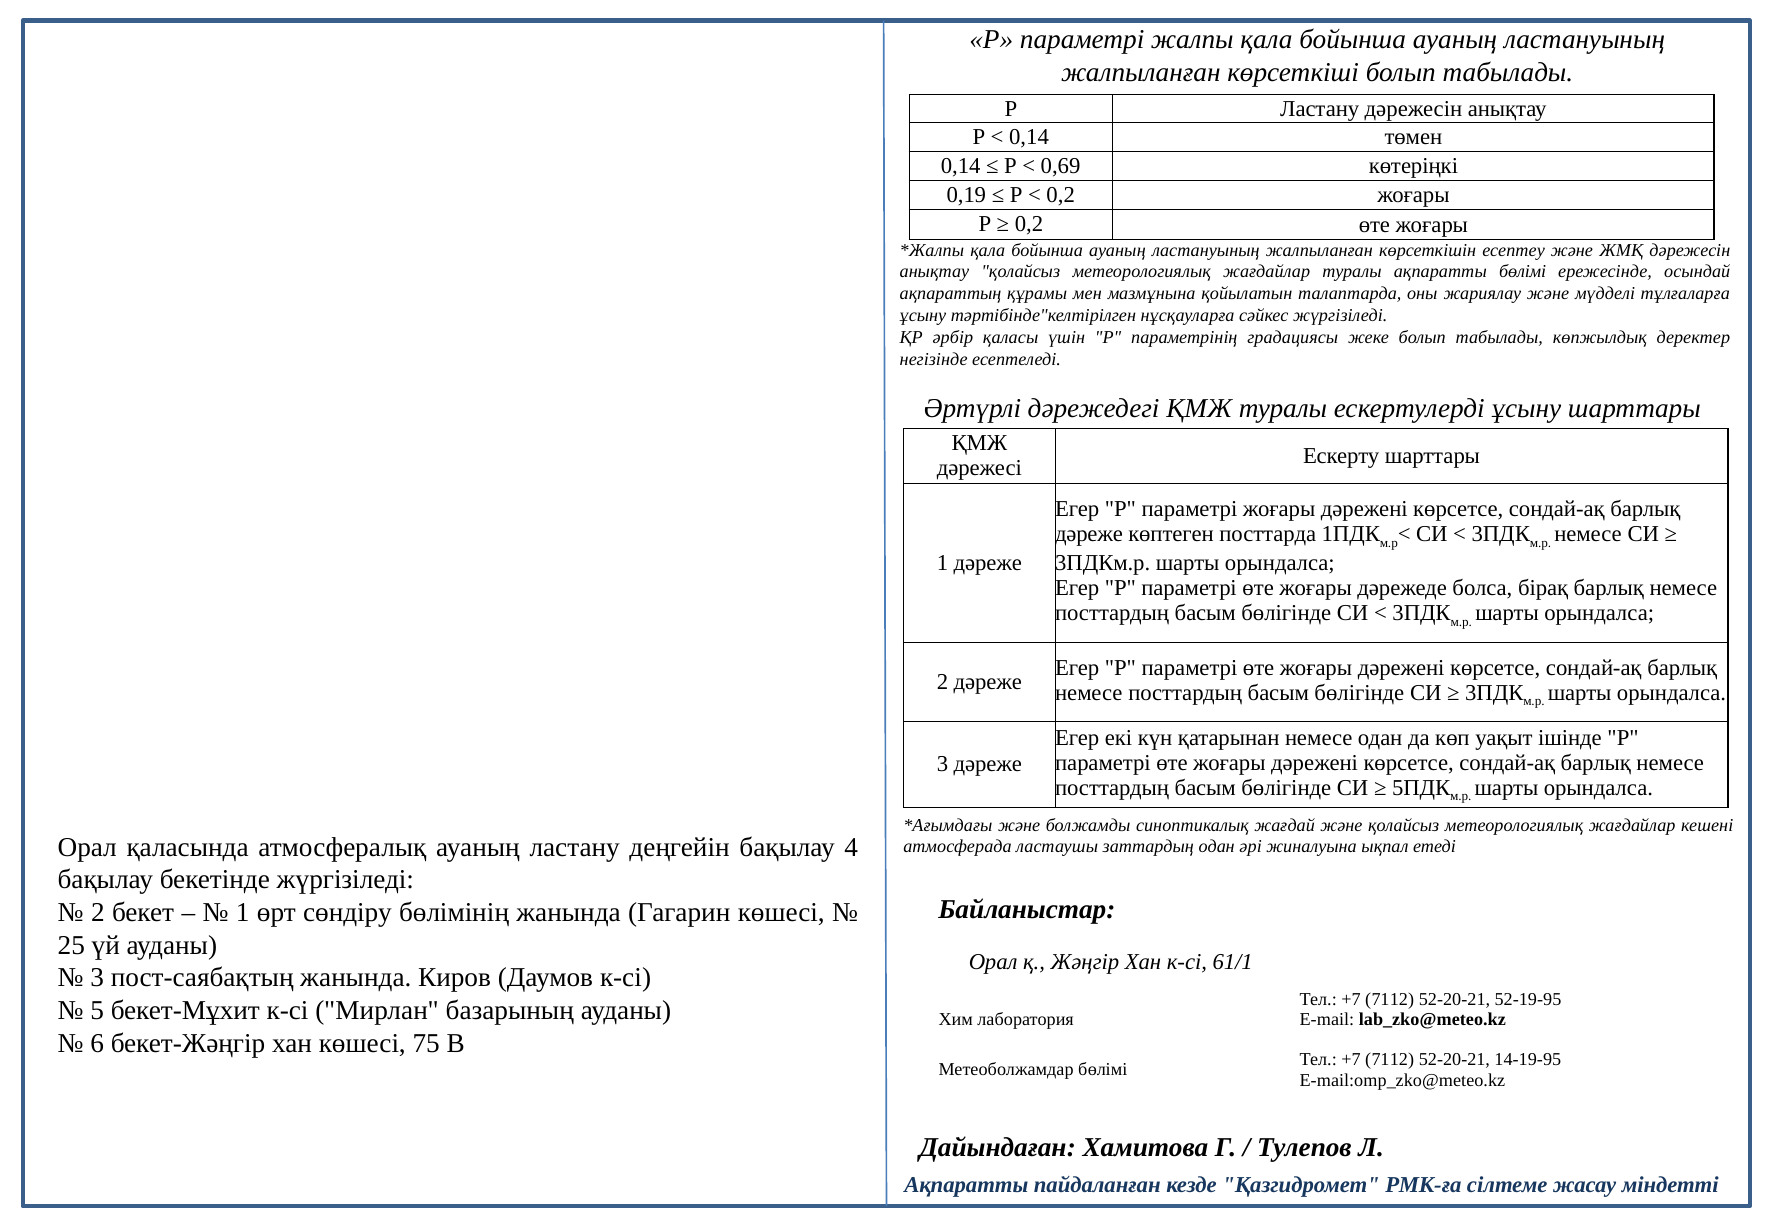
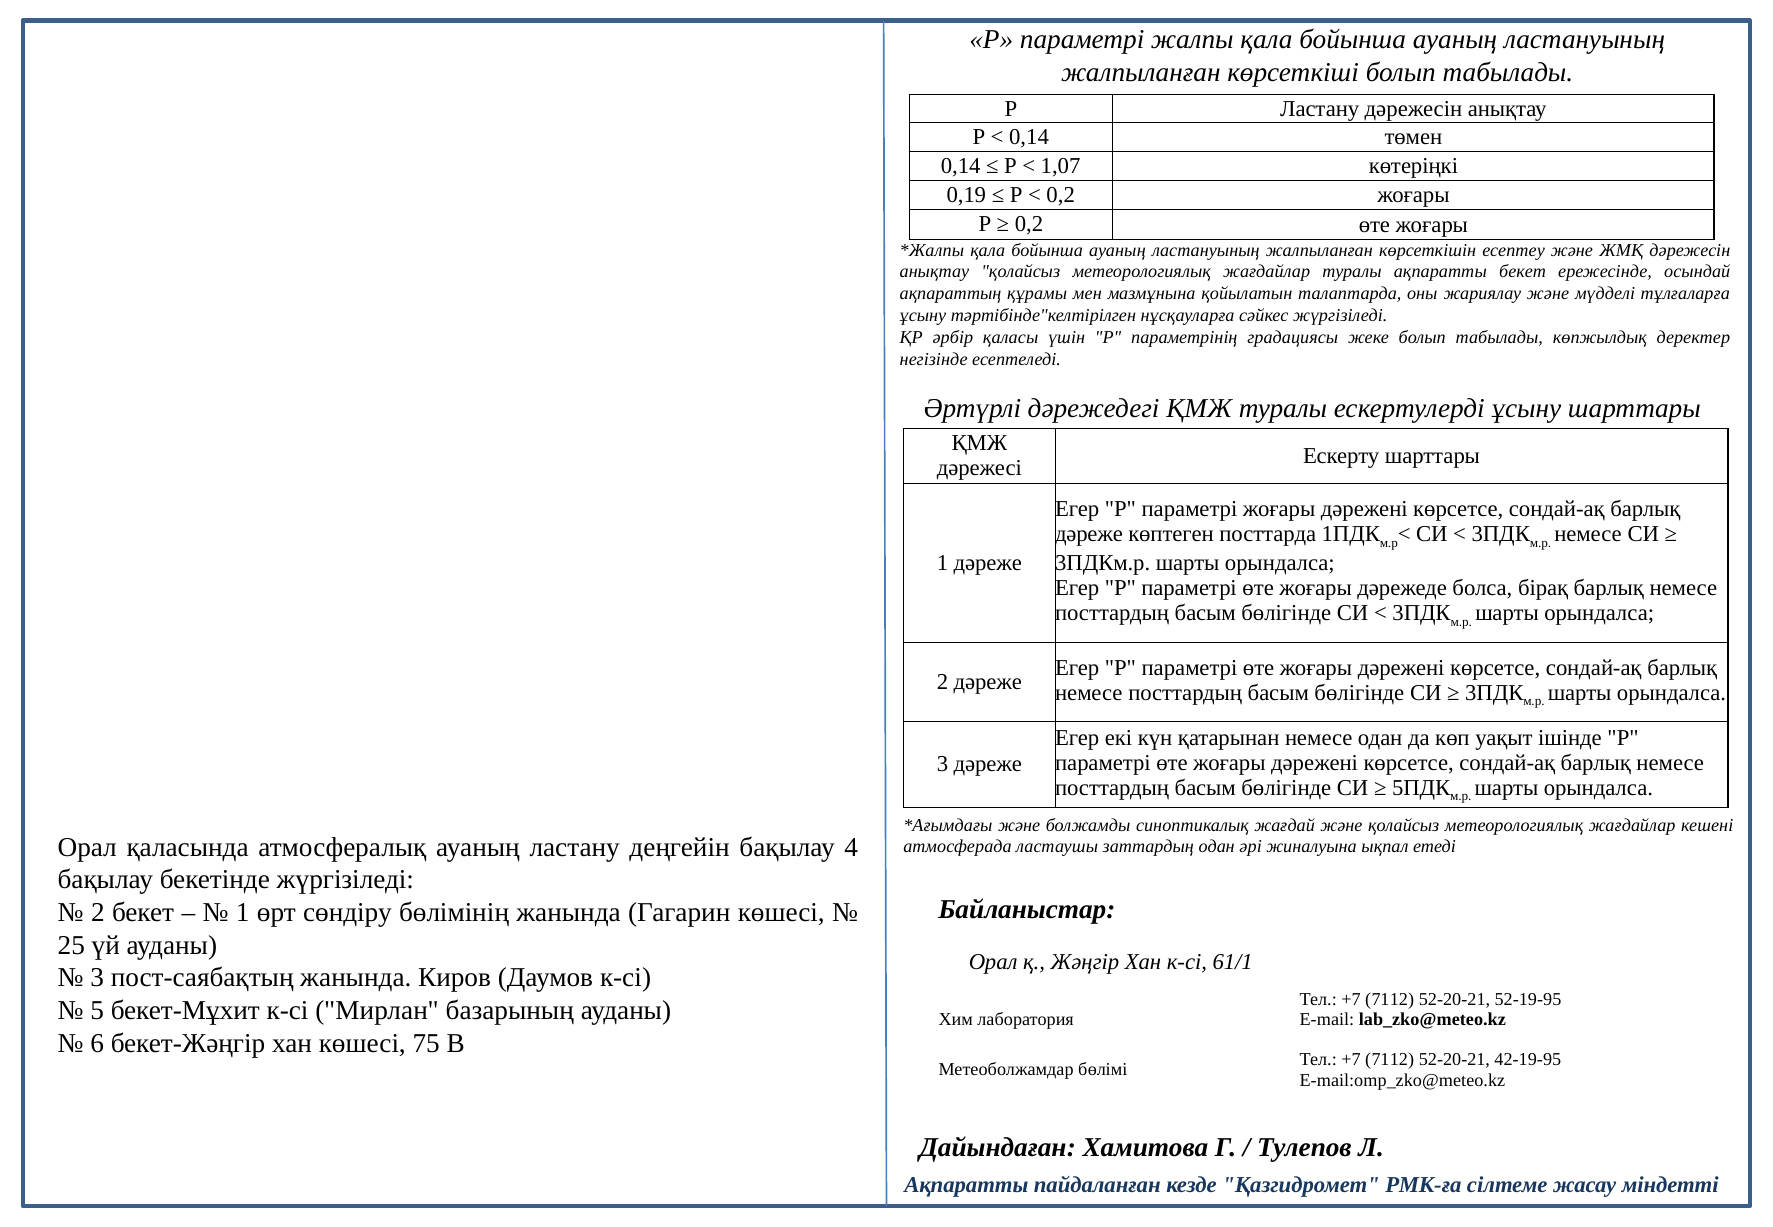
0,69: 0,69 -> 1,07
ақпаратты бөлімі: бөлімі -> бекет
14-19-95: 14-19-95 -> 42-19-95
